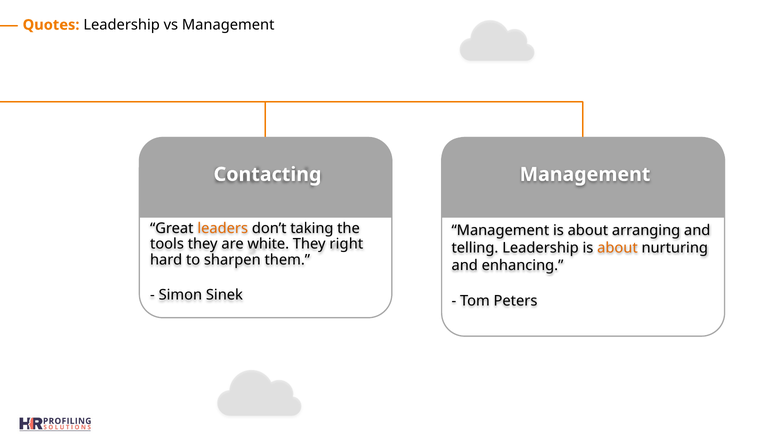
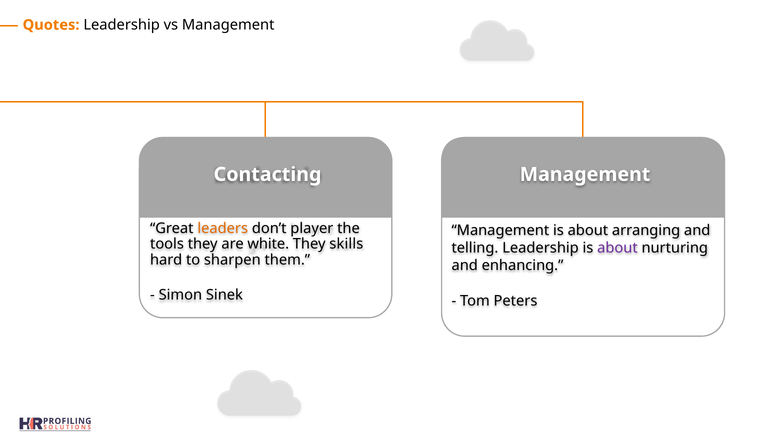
taking: taking -> player
right: right -> skills
about at (617, 248) colour: orange -> purple
